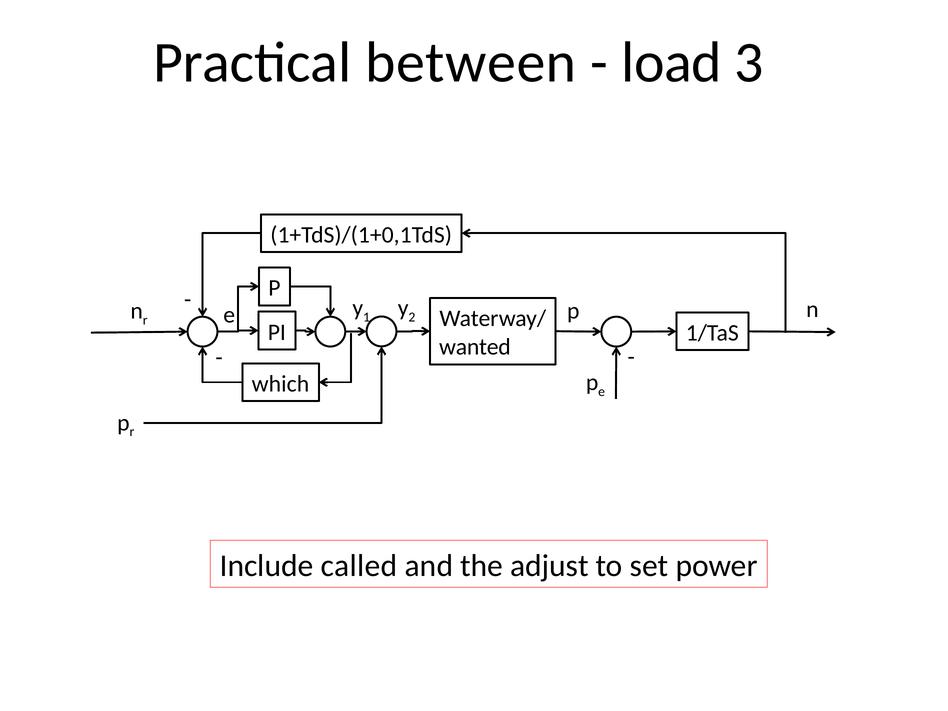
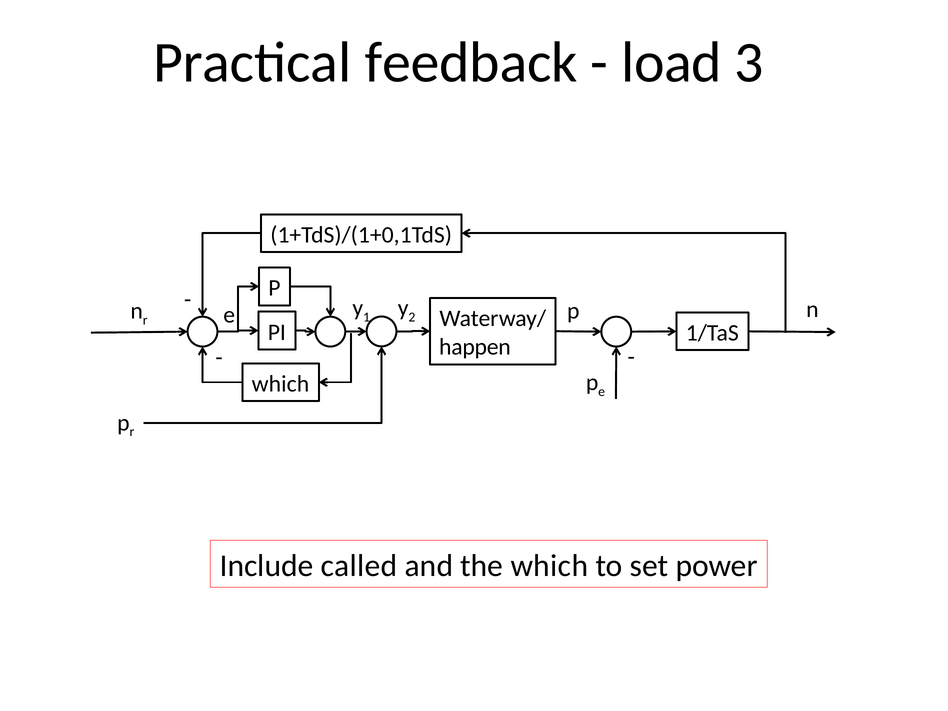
between: between -> feedback
wanted: wanted -> happen
the adjust: adjust -> which
